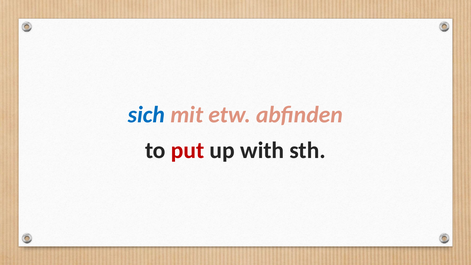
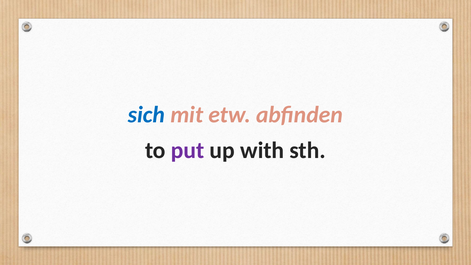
put colour: red -> purple
